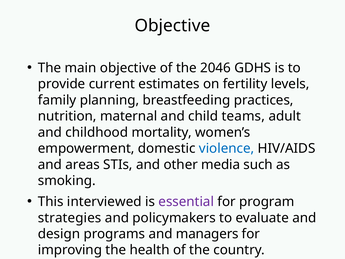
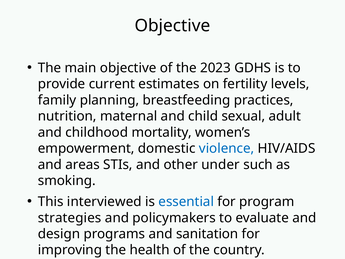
2046: 2046 -> 2023
teams: teams -> sexual
media: media -> under
essential colour: purple -> blue
managers: managers -> sanitation
